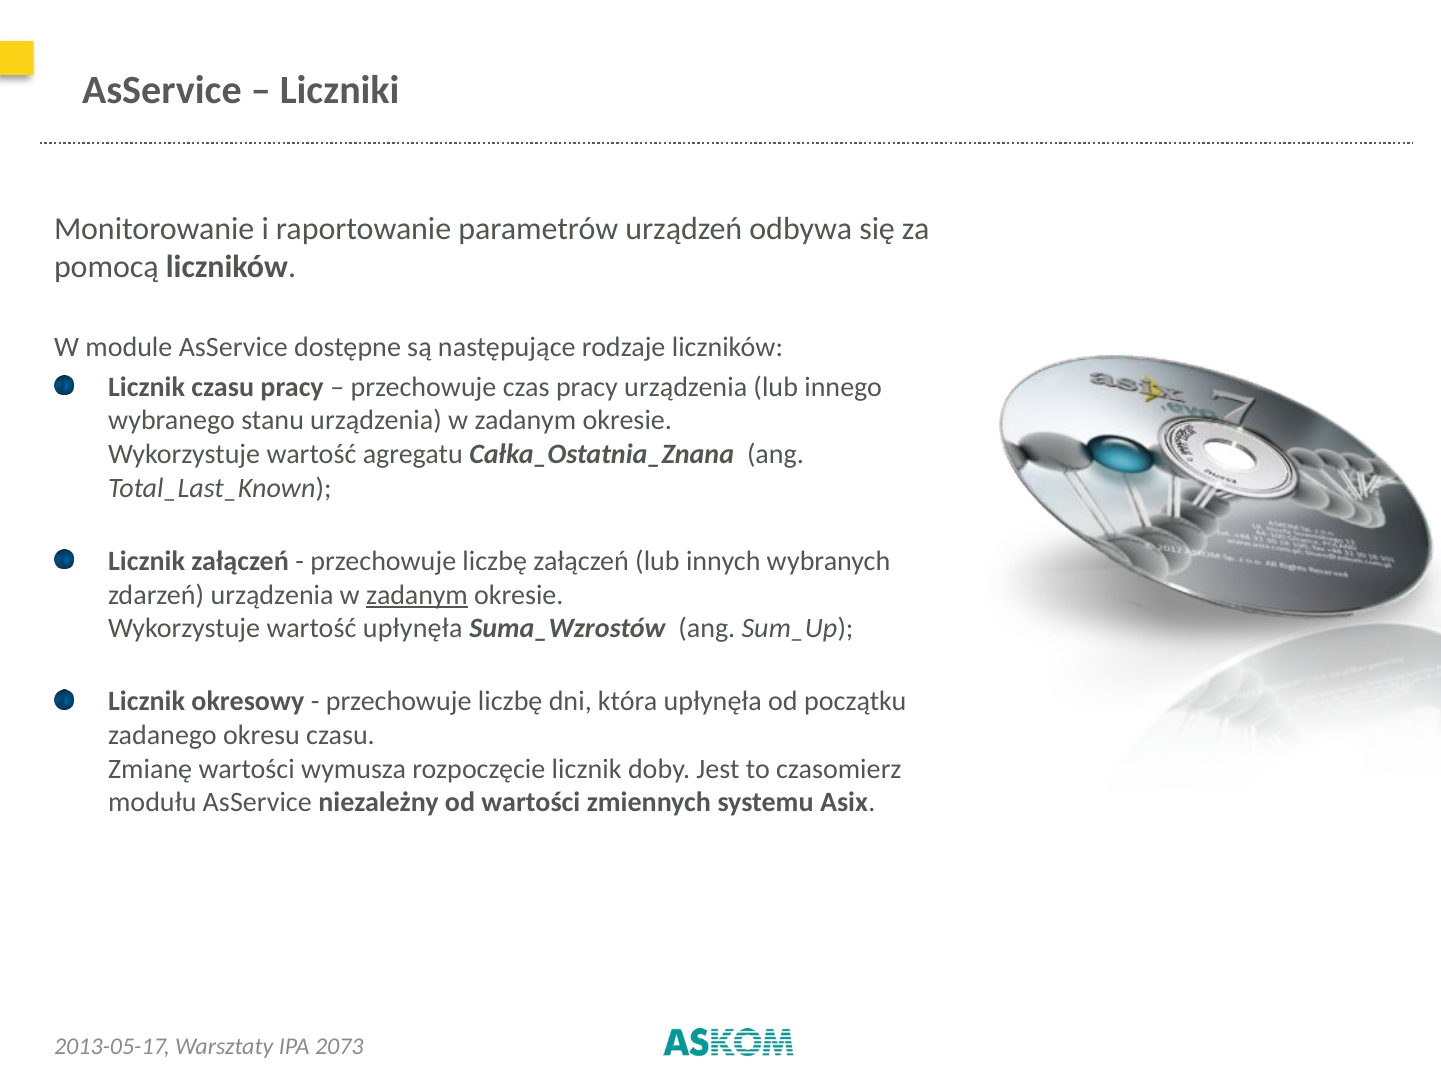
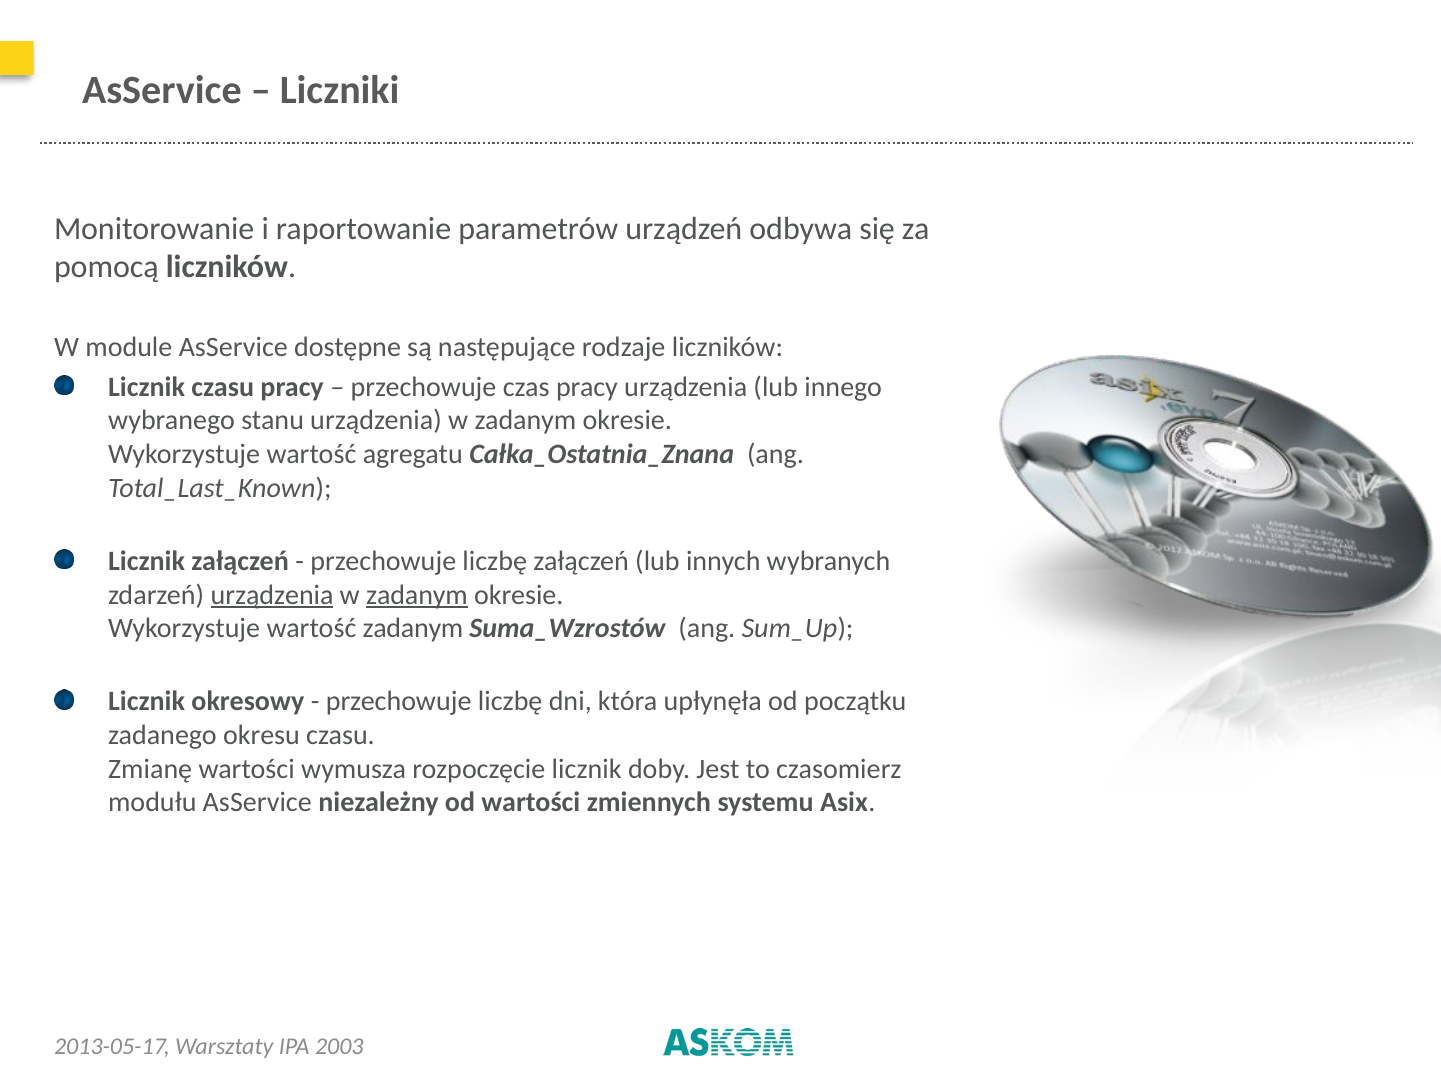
urządzenia at (272, 595) underline: none -> present
wartość upłynęła: upłynęła -> zadanym
2073: 2073 -> 2003
